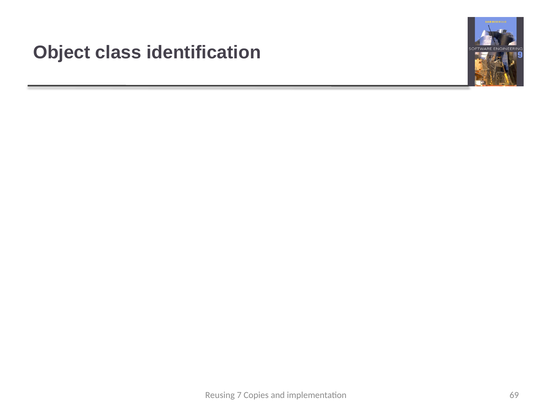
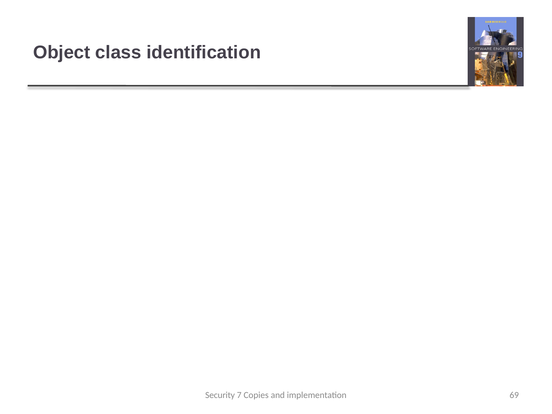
Reusing: Reusing -> Security
